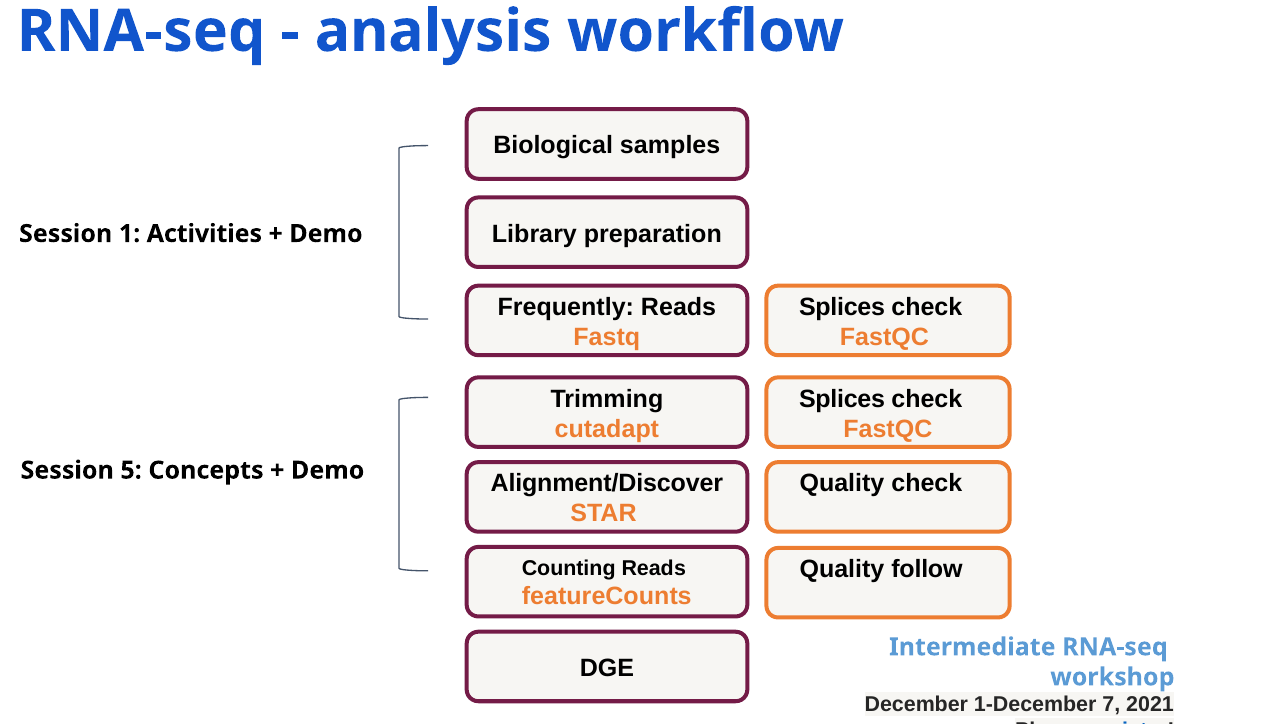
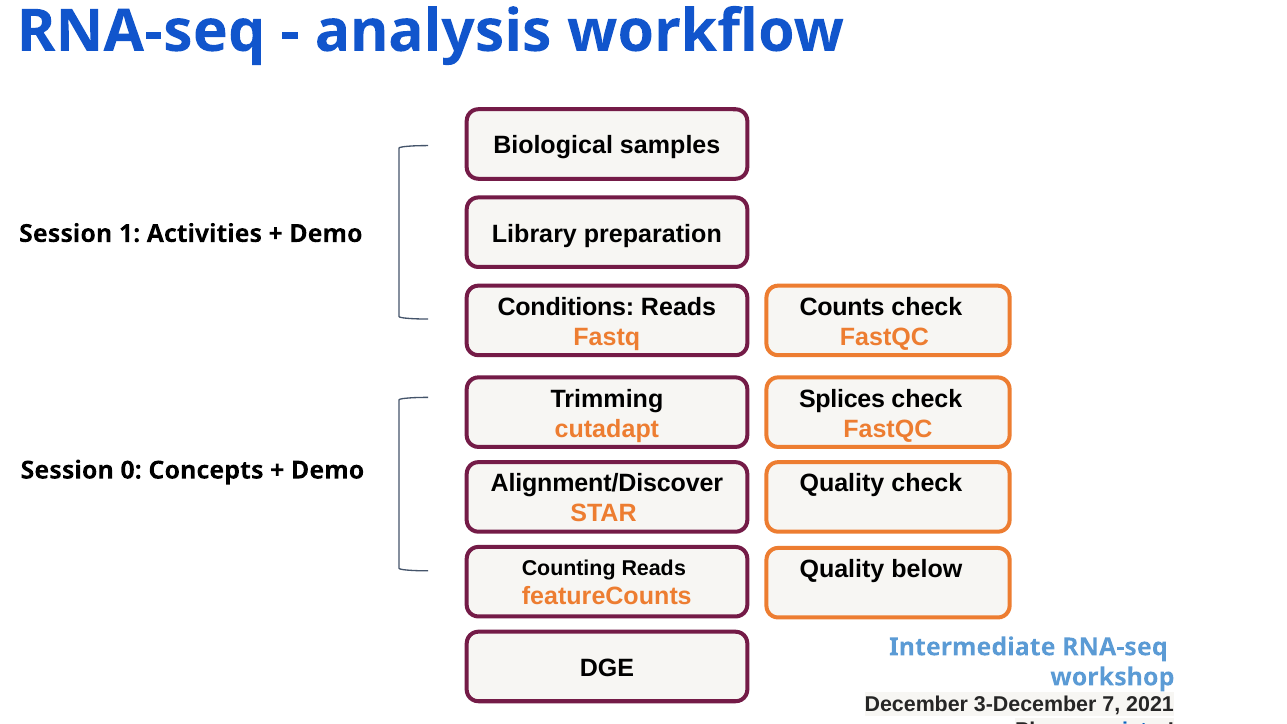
Frequently: Frequently -> Conditions
Splices at (842, 307): Splices -> Counts
5: 5 -> 0
follow: follow -> below
1-December: 1-December -> 3-December
